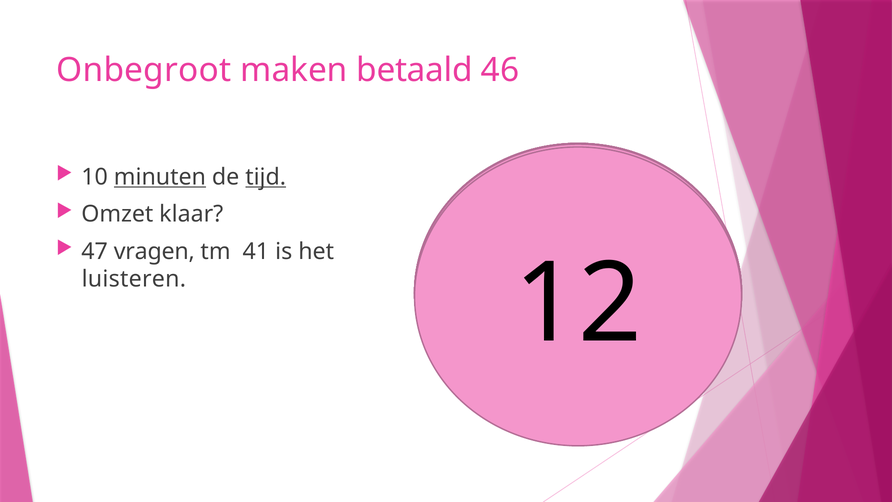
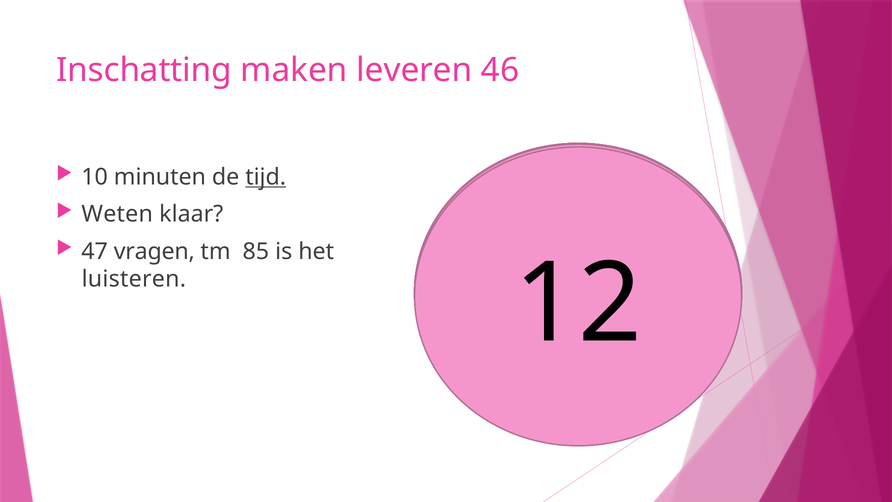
Onbegroot: Onbegroot -> Inschatting
betaald: betaald -> leveren
minuten underline: present -> none
Omzet: Omzet -> Weten
41: 41 -> 85
